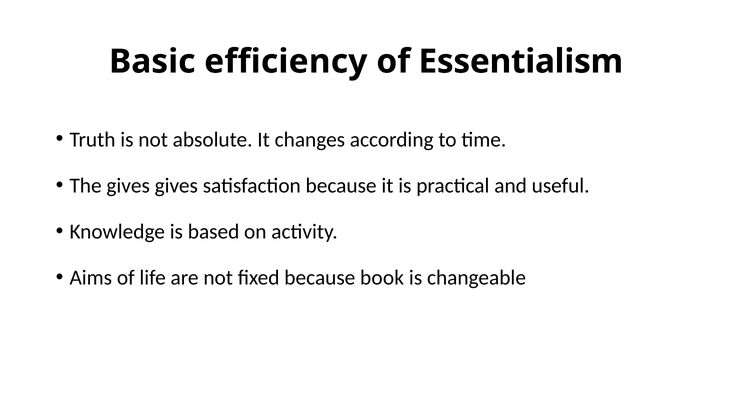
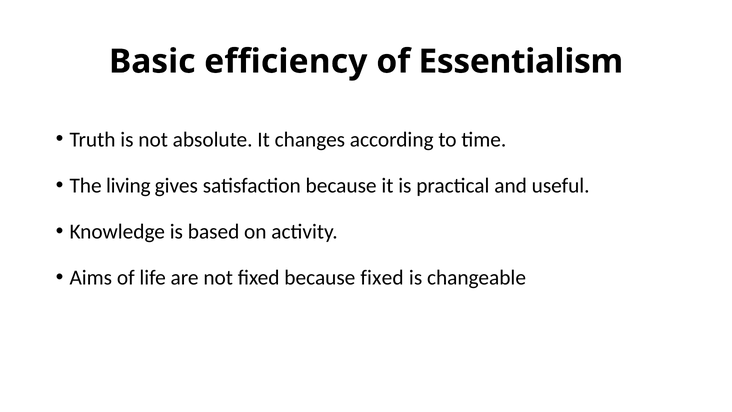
The gives: gives -> living
because book: book -> fixed
